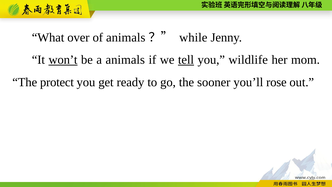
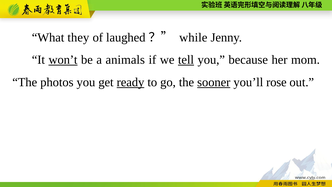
over: over -> they
of animals: animals -> laughed
wildlife: wildlife -> because
protect: protect -> photos
ready underline: none -> present
sooner underline: none -> present
